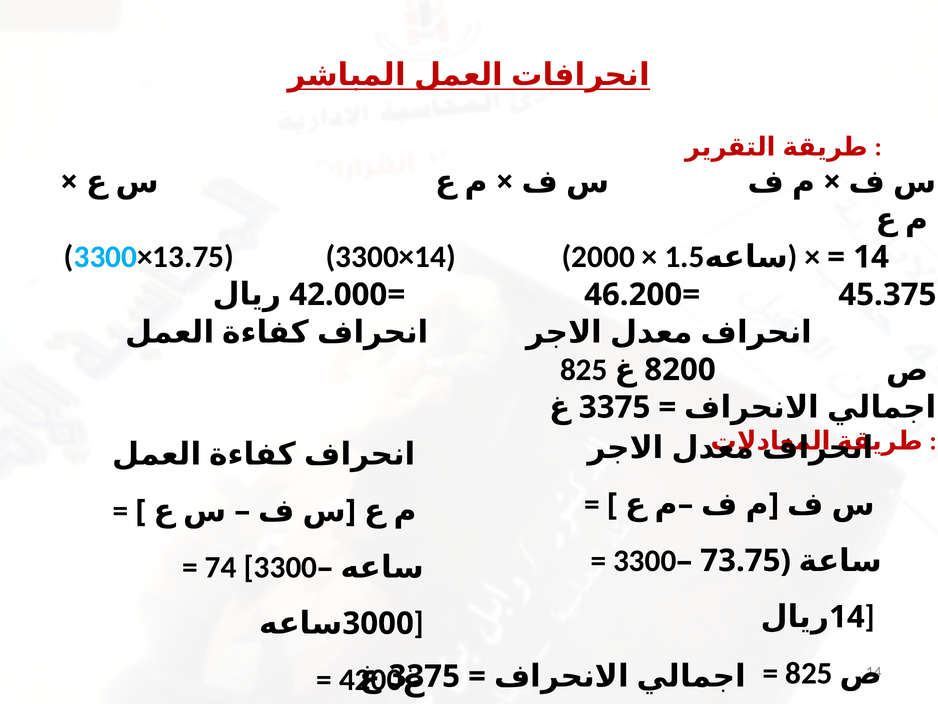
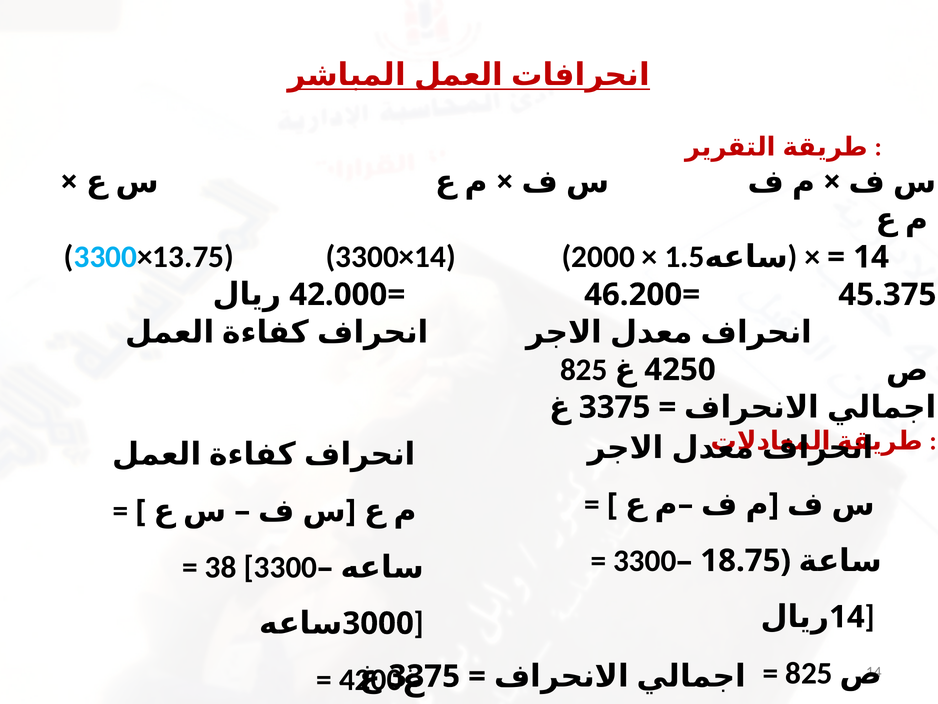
8200: 8200 -> 4250
74: 74 -> 38
73.75: 73.75 -> 18.75
